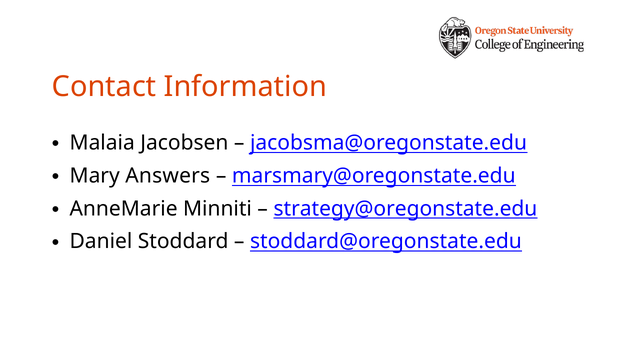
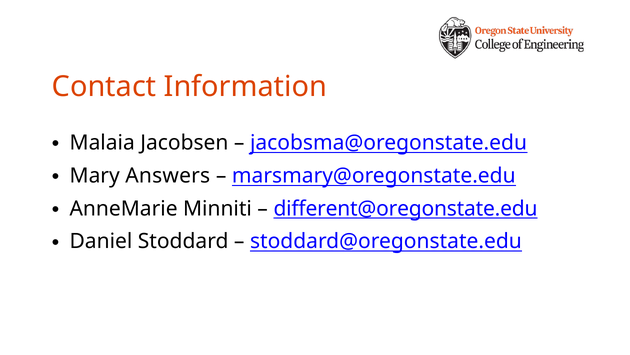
strategy@oregonstate.edu: strategy@oregonstate.edu -> different@oregonstate.edu
